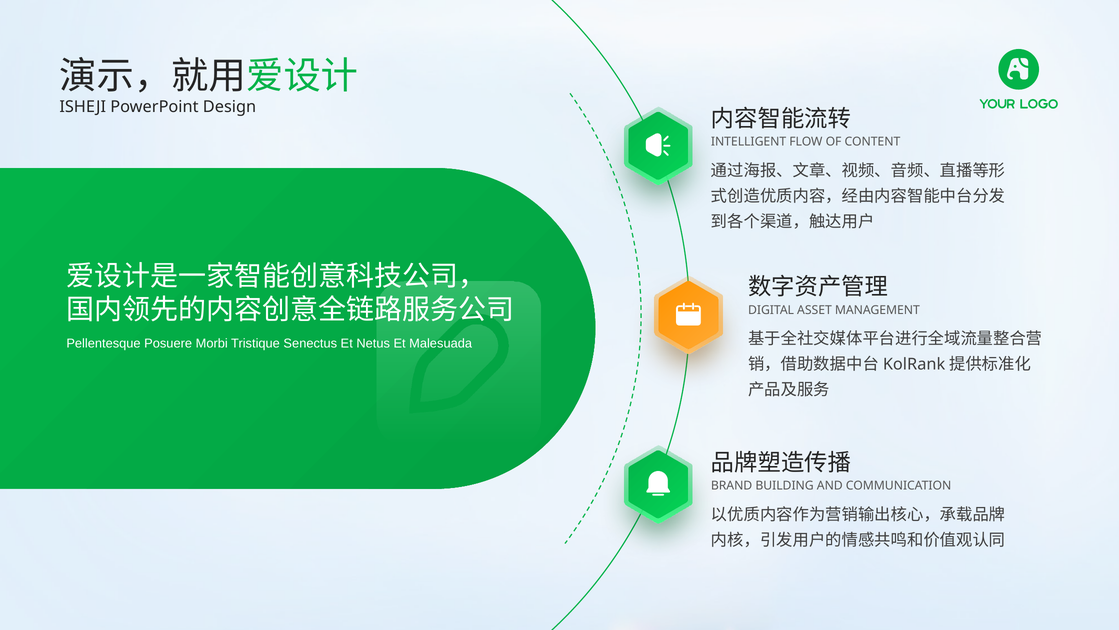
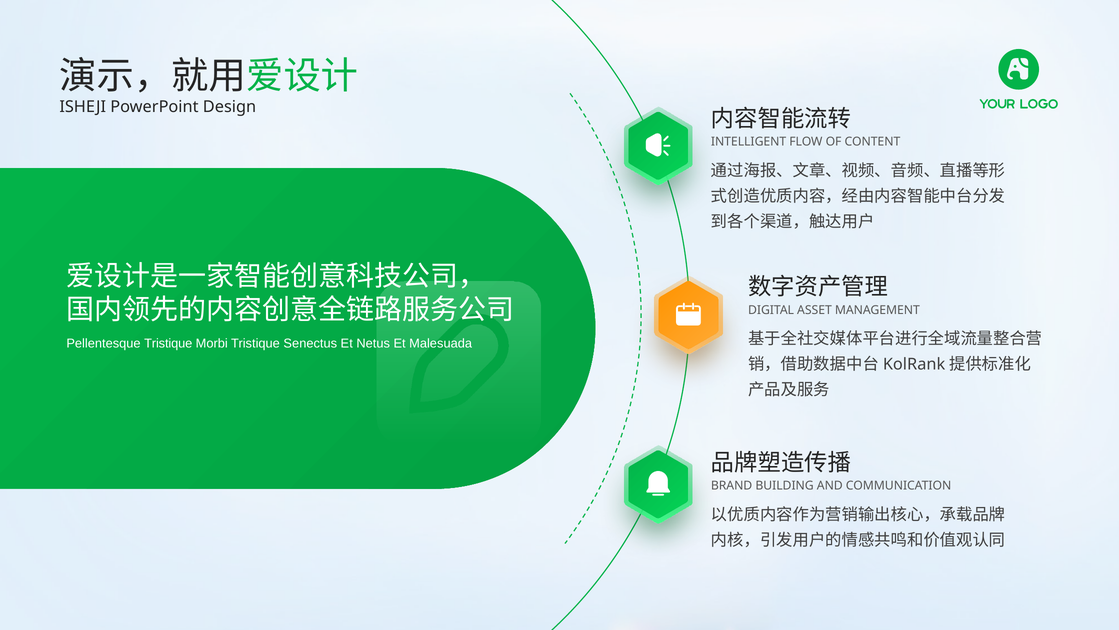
Pellentesque Posuere: Posuere -> Tristique
